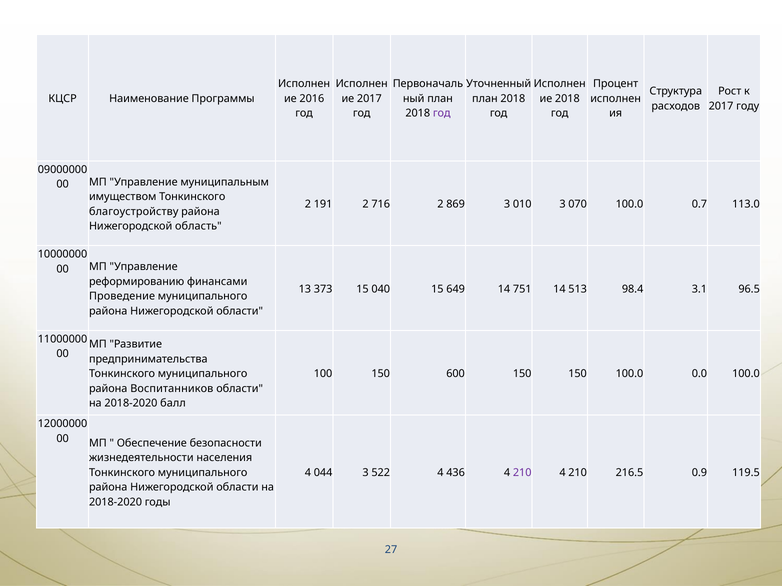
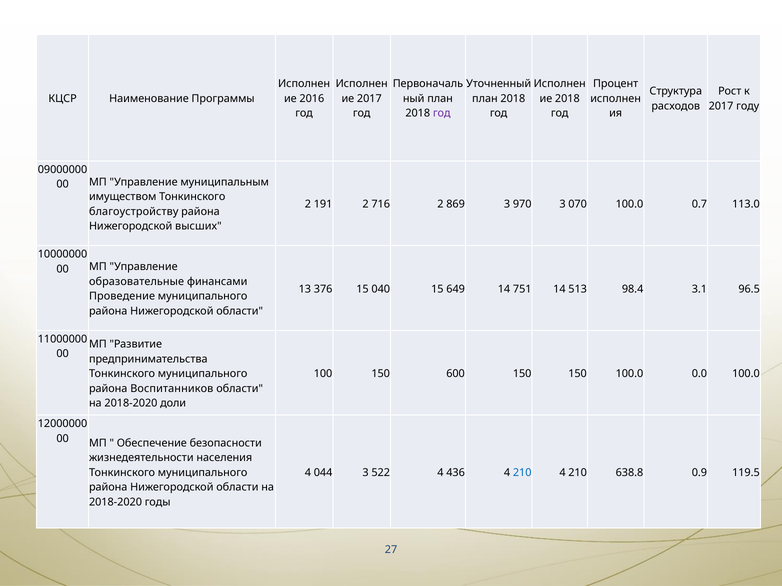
010: 010 -> 970
область: область -> высших
реформированию: реформированию -> образовательные
373: 373 -> 376
балл: балл -> доли
210 at (522, 473) colour: purple -> blue
216.5: 216.5 -> 638.8
